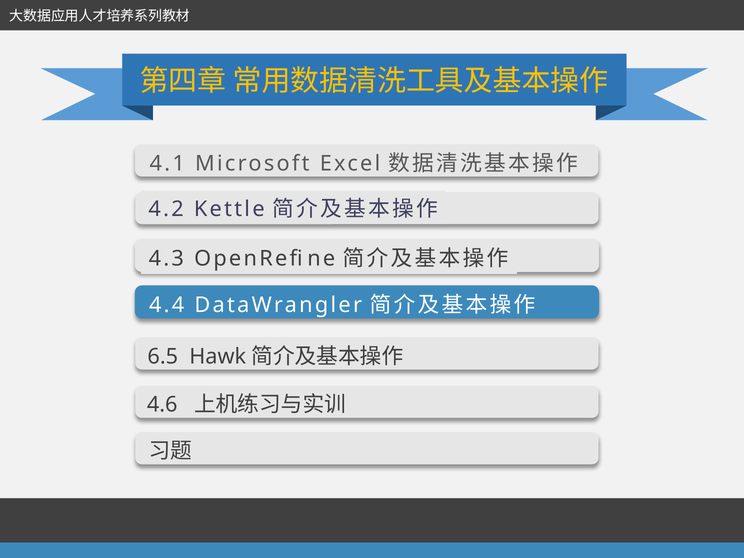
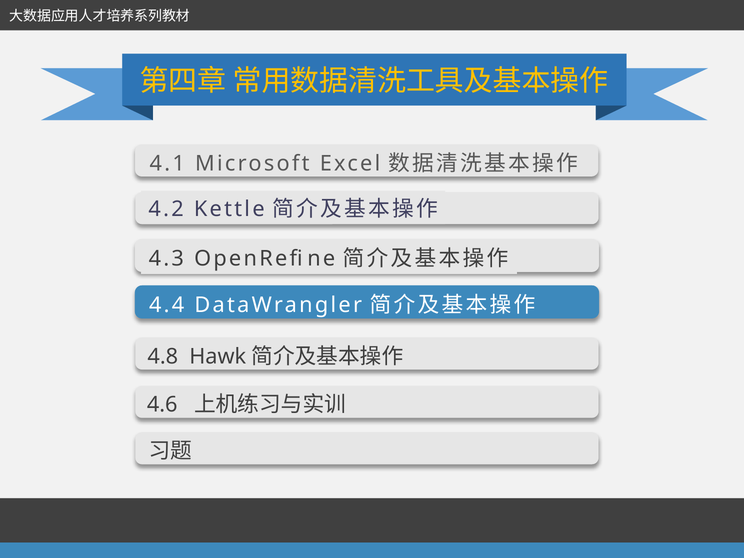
6.5: 6.5 -> 4.8
